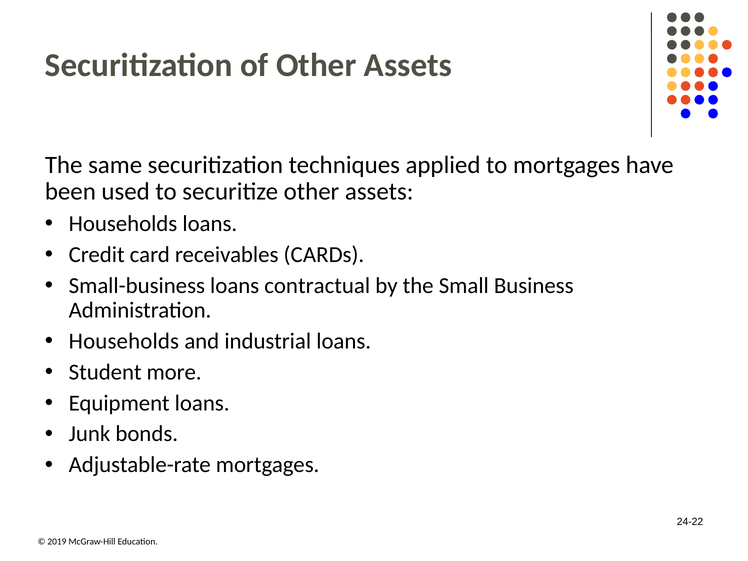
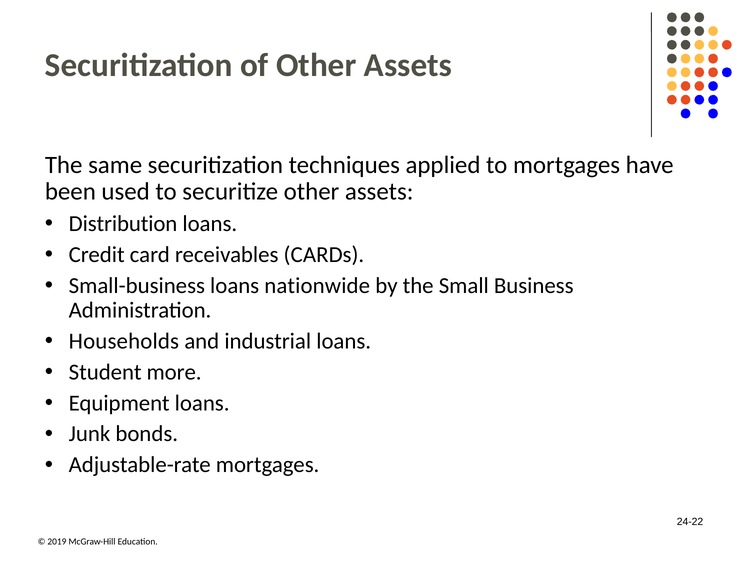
Households at (123, 224): Households -> Distribution
contractual: contractual -> nationwide
